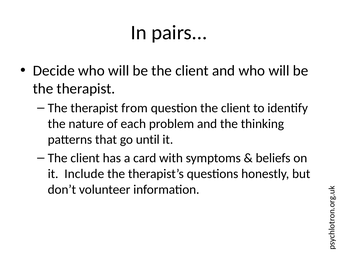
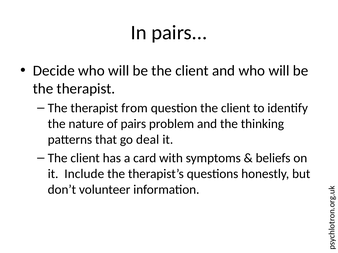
of each: each -> pairs
until: until -> deal
